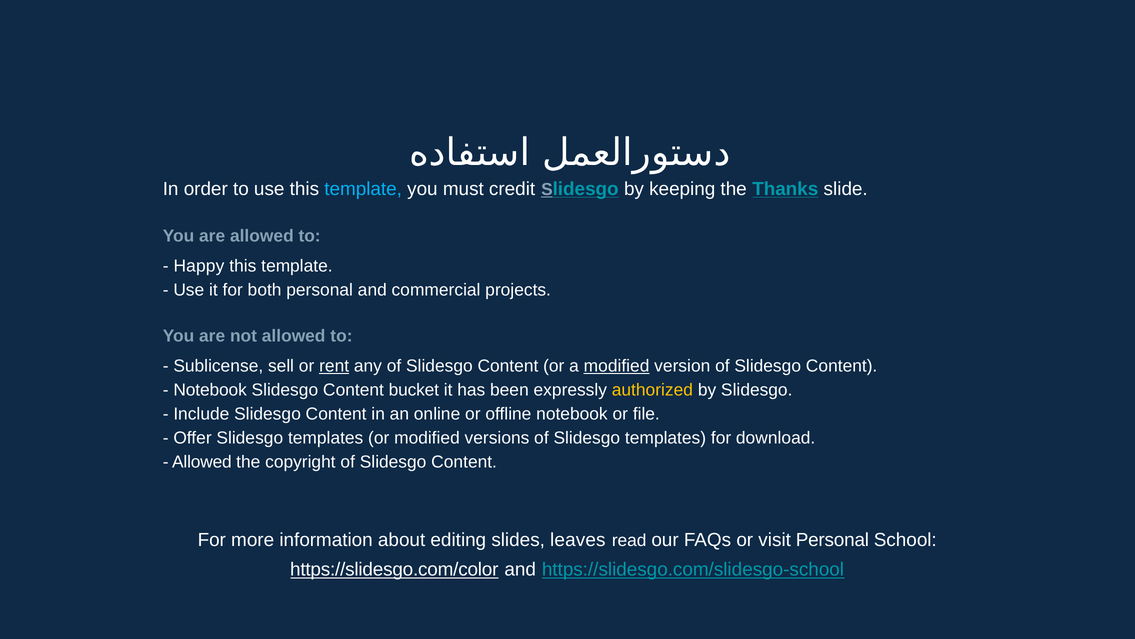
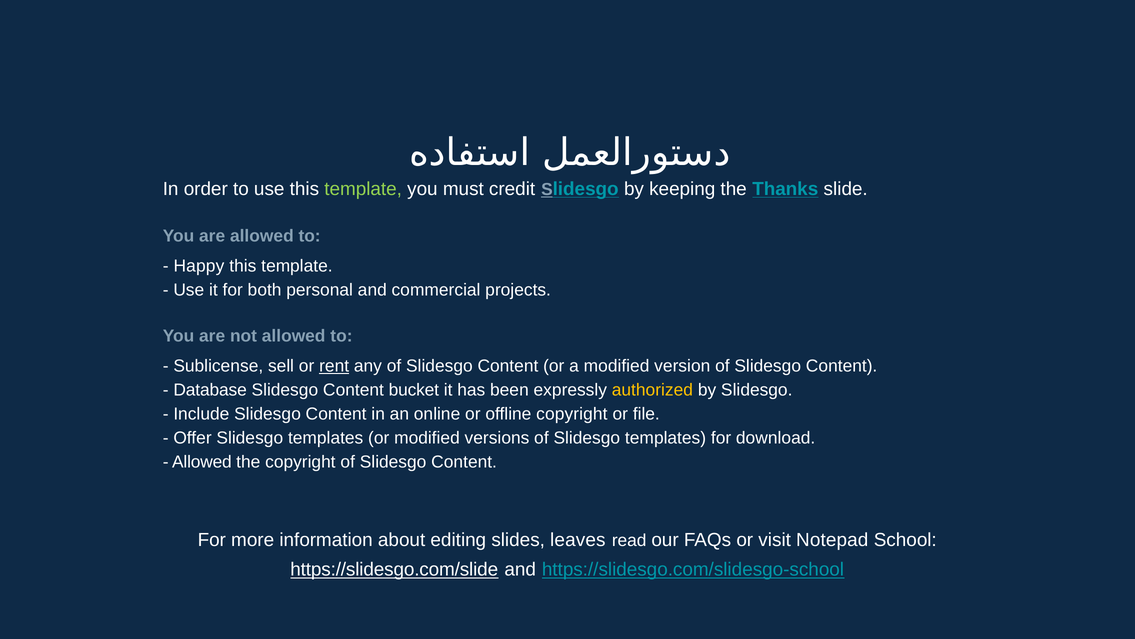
template at (363, 189) colour: light blue -> light green
modified at (617, 366) underline: present -> none
Notebook at (210, 390): Notebook -> Database
offline notebook: notebook -> copyright
visit Personal: Personal -> Notepad
https://slidesgo.com/color: https://slidesgo.com/color -> https://slidesgo.com/slide
